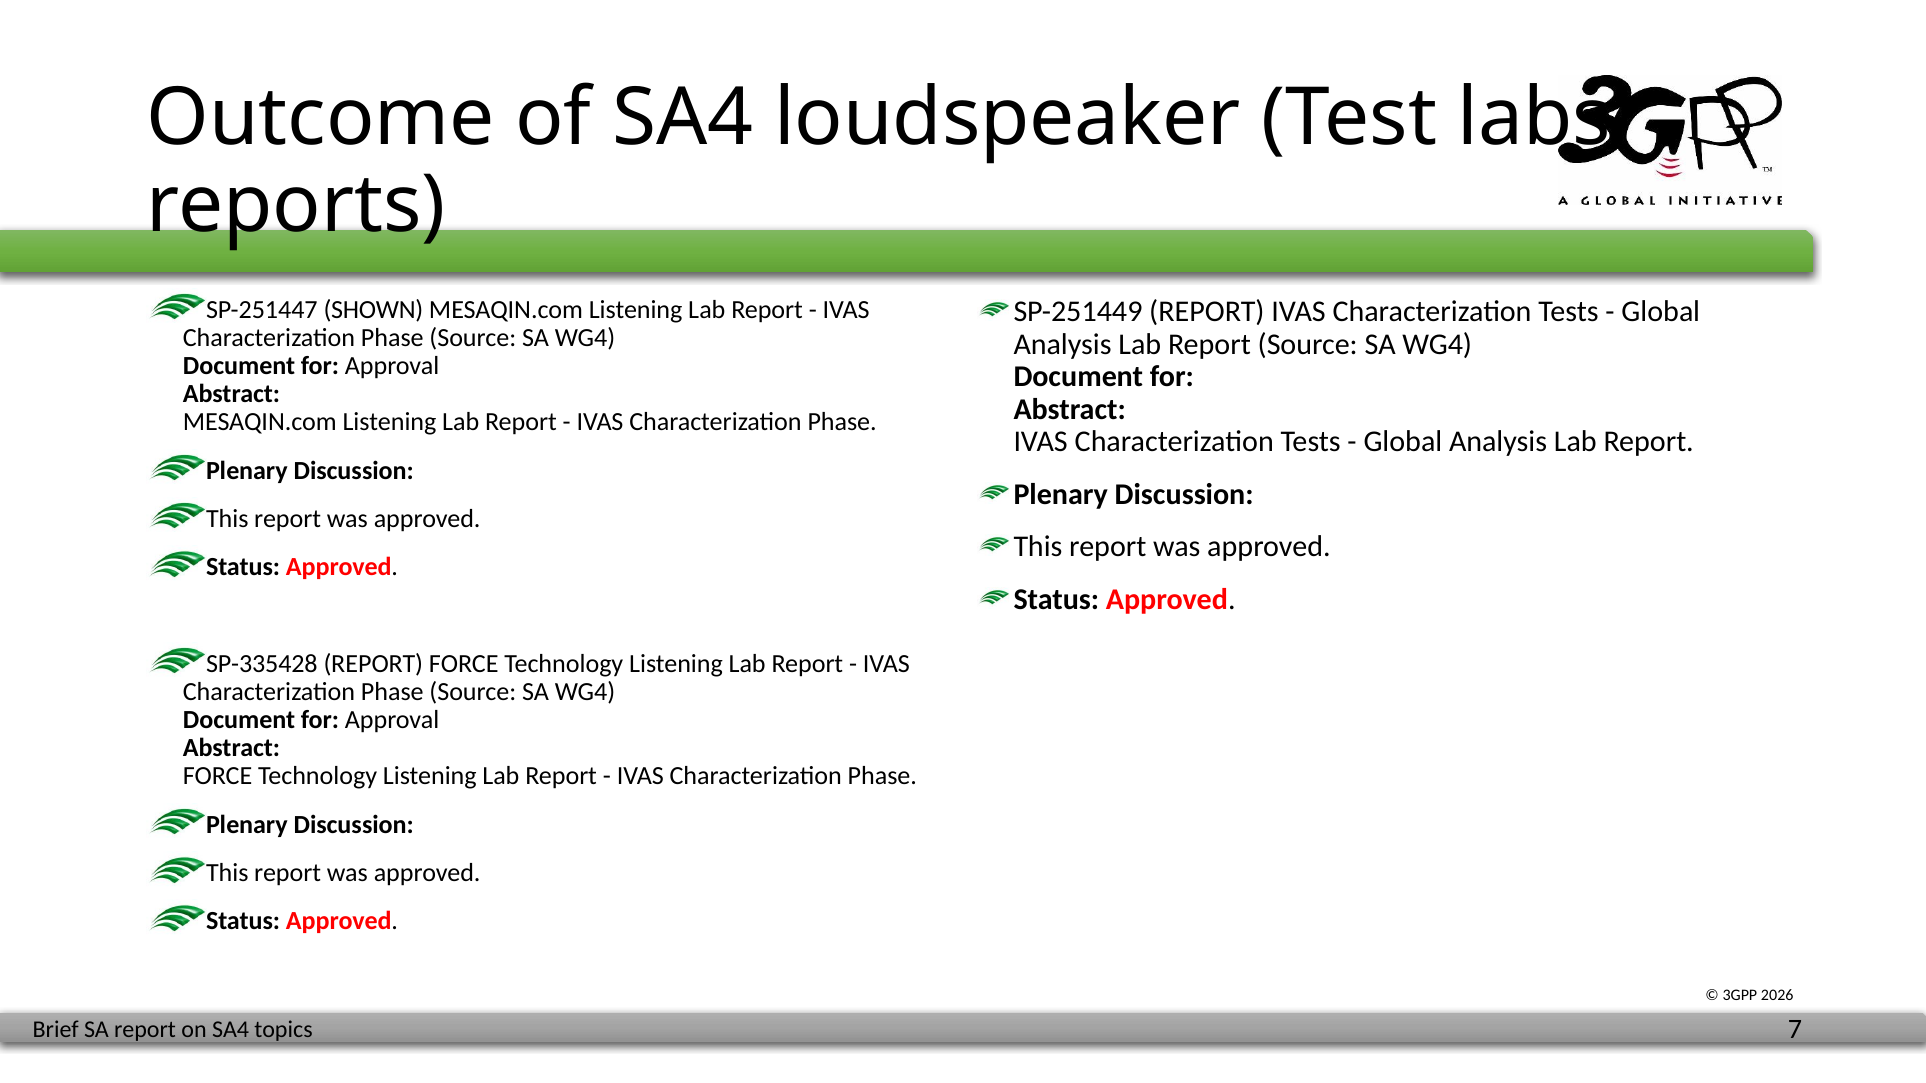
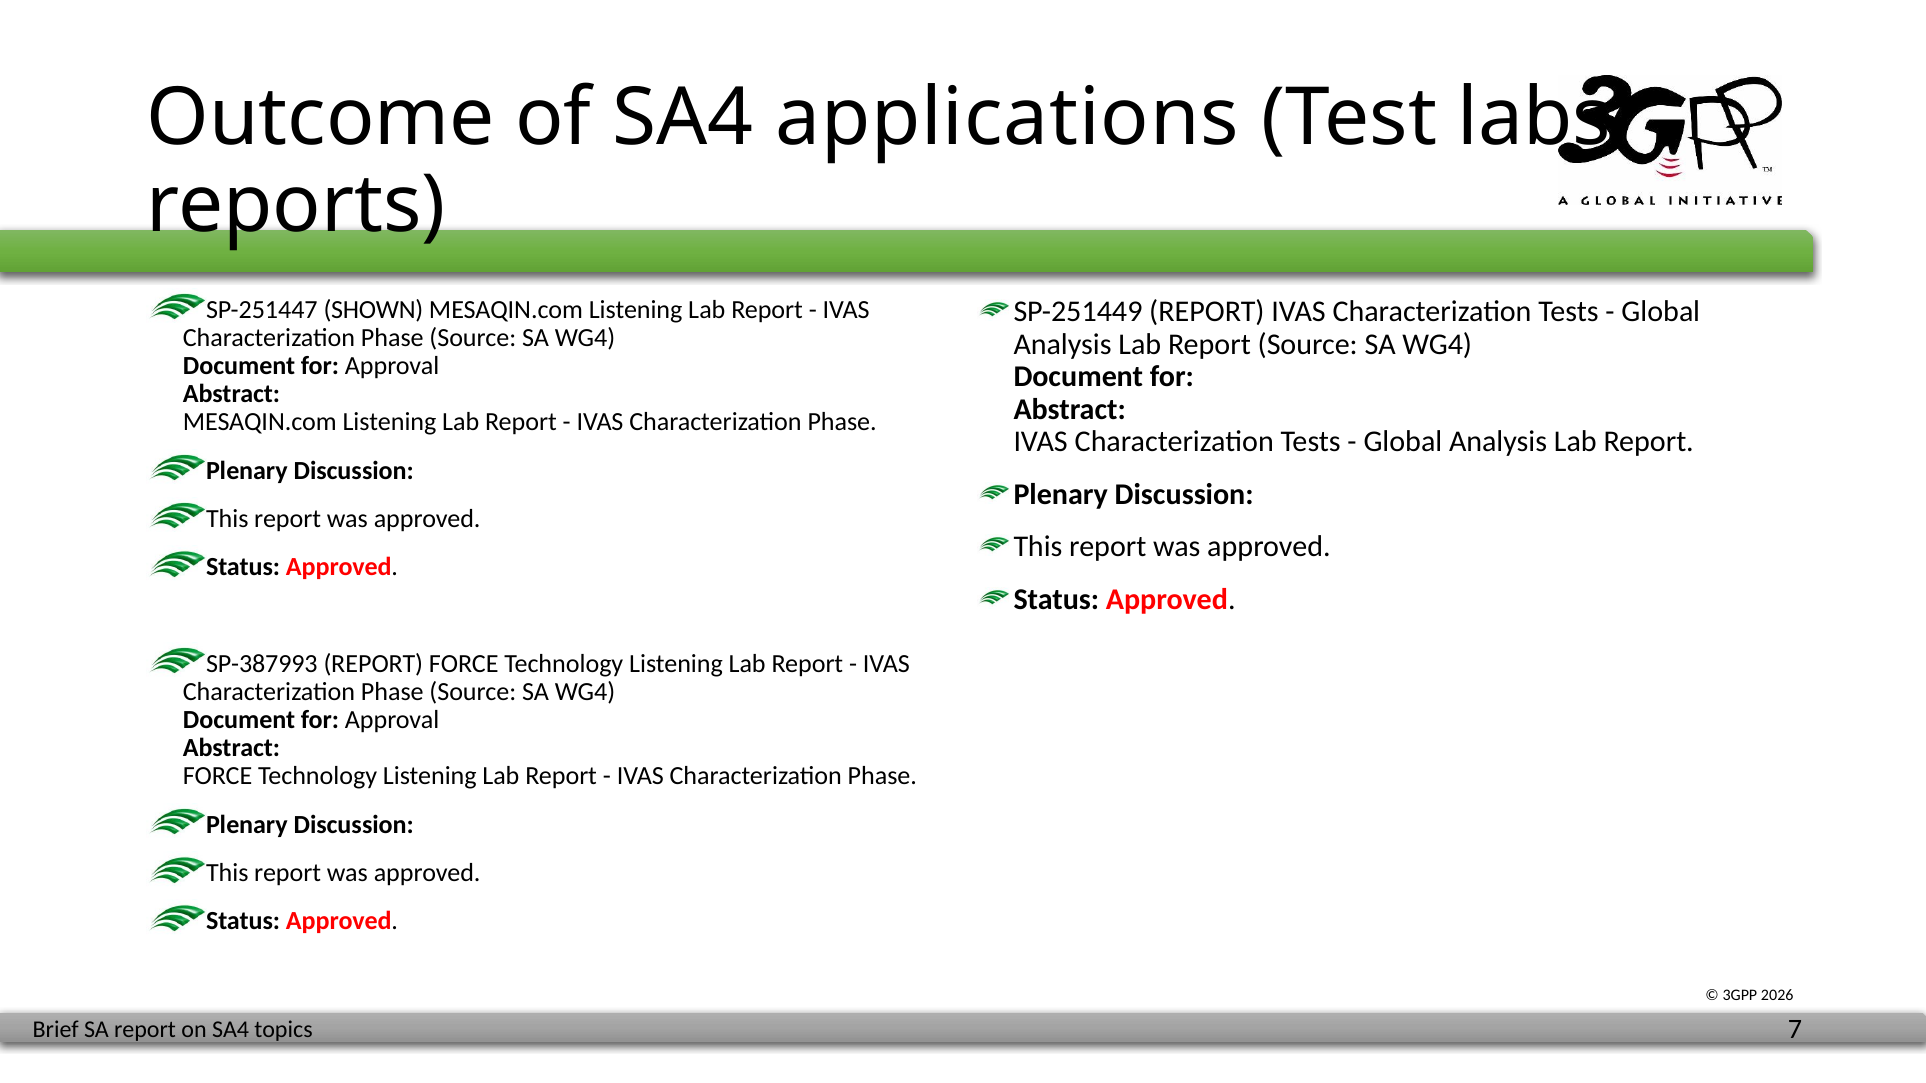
loudspeaker: loudspeaker -> applications
SP-335428: SP-335428 -> SP-387993
